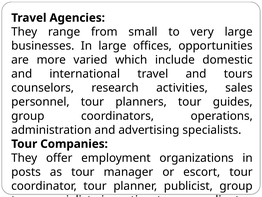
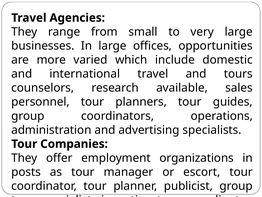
activities: activities -> available
